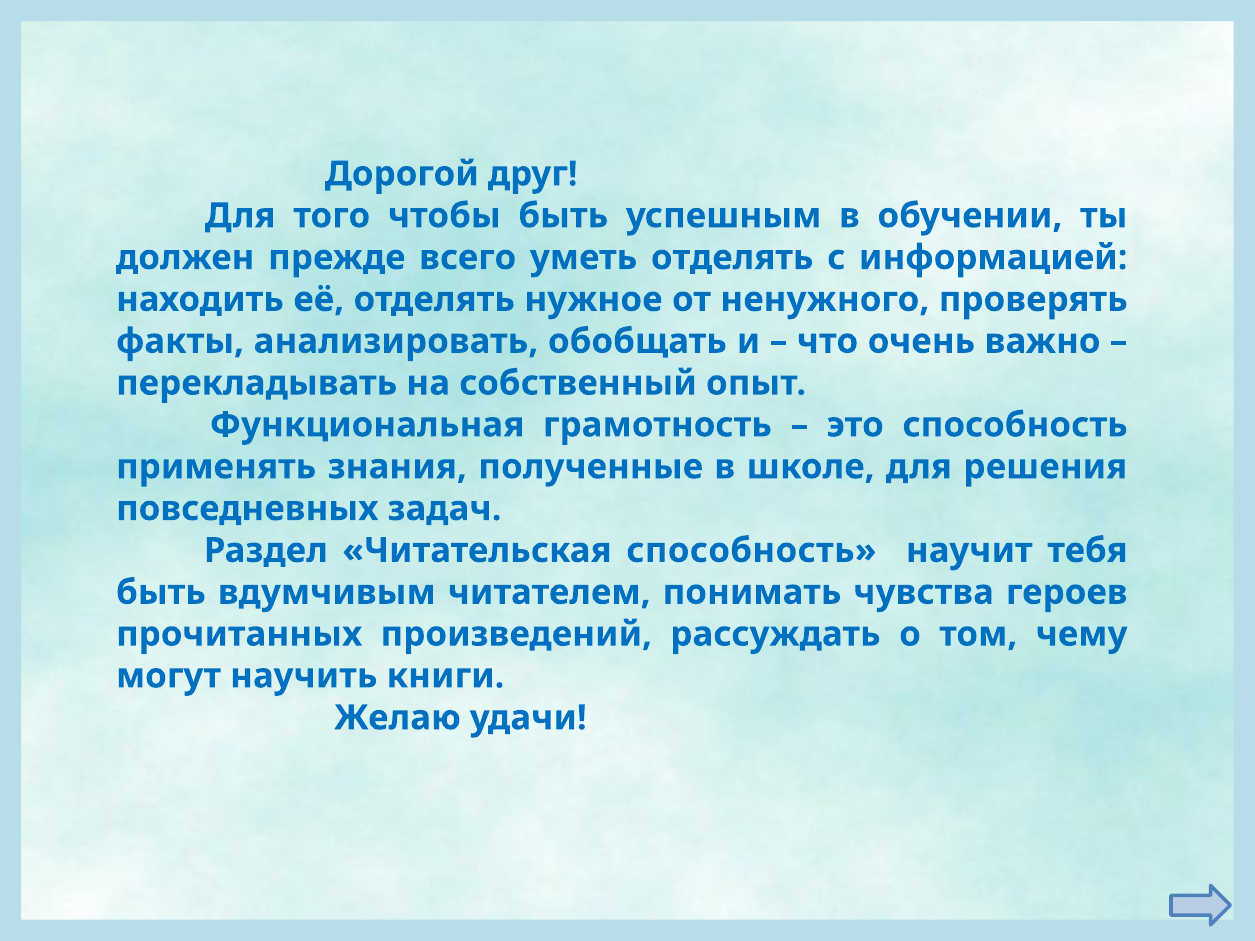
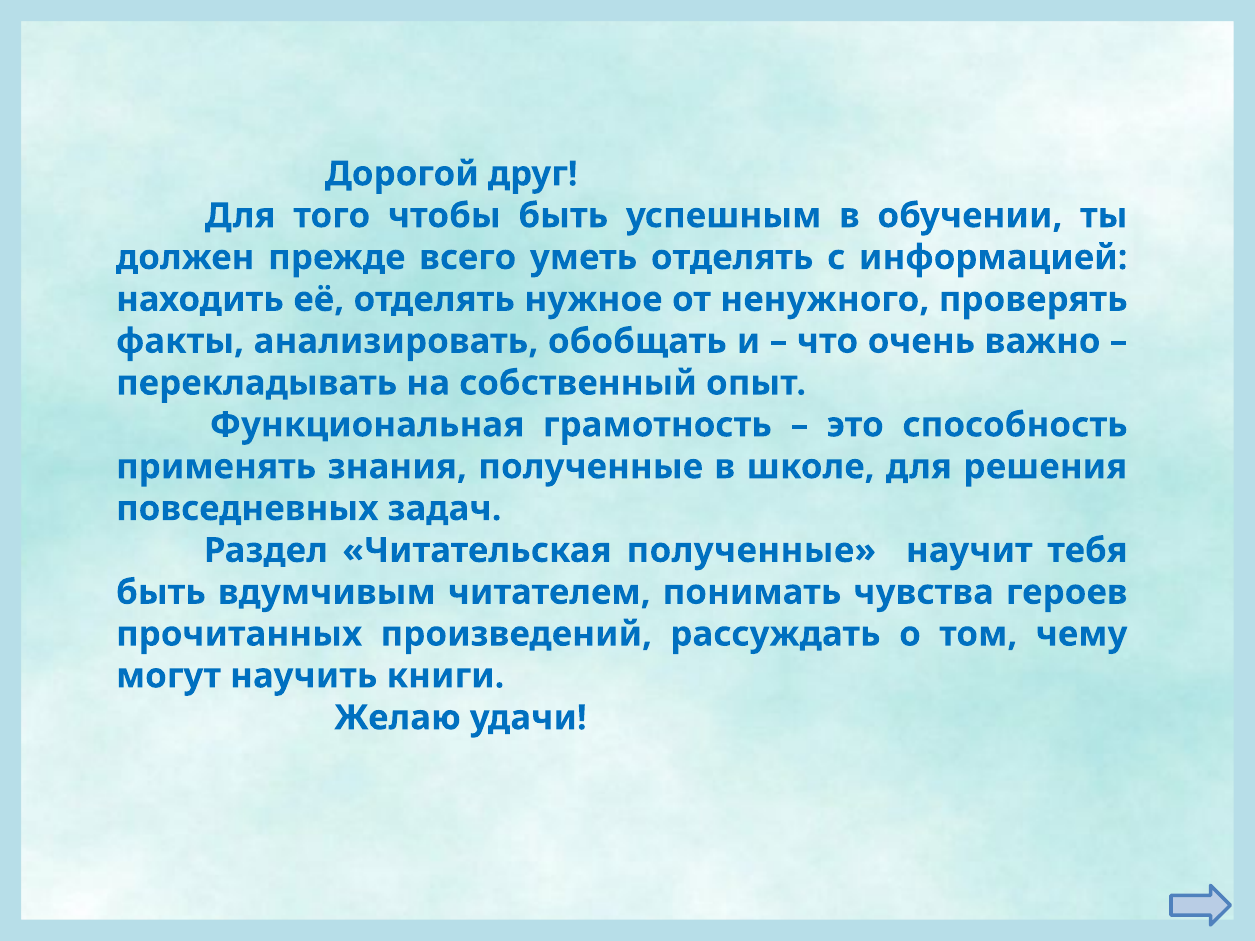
Читательская способность: способность -> полученные
